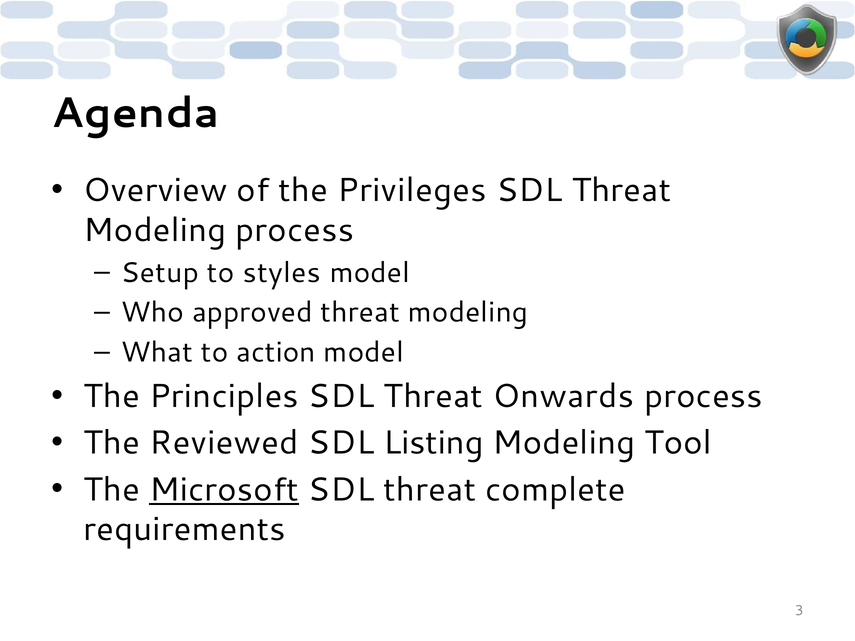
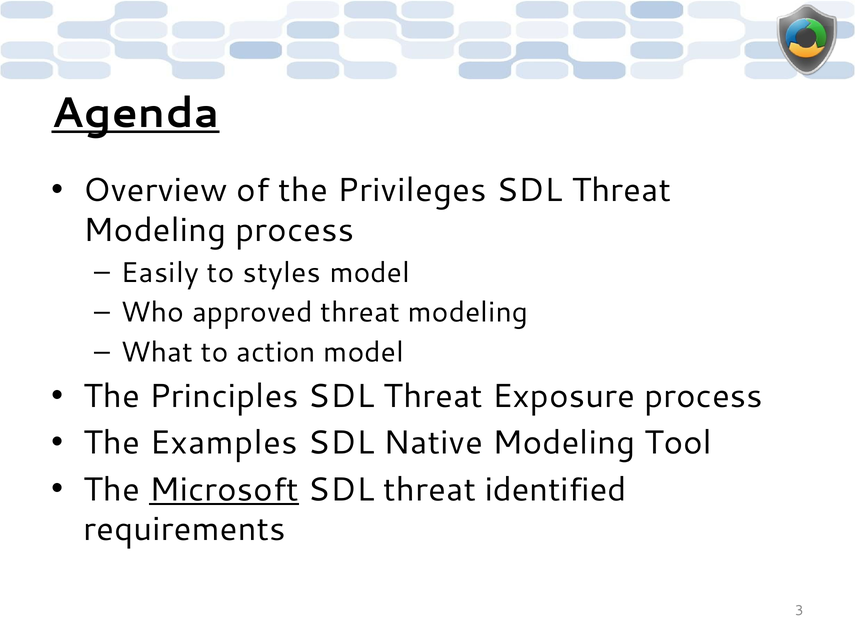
Agenda underline: none -> present
Setup: Setup -> Easily
Onwards: Onwards -> Exposure
Reviewed: Reviewed -> Examples
Listing: Listing -> Native
complete: complete -> identified
